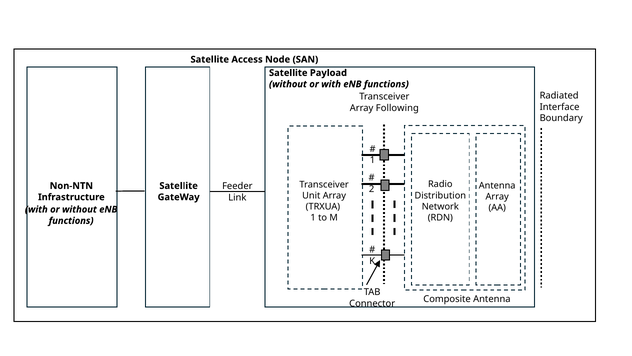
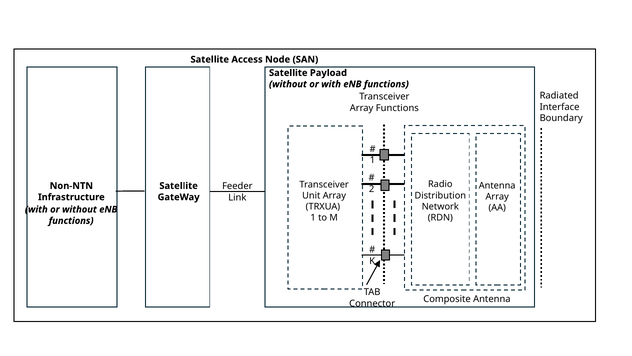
Array Following: Following -> Functions
